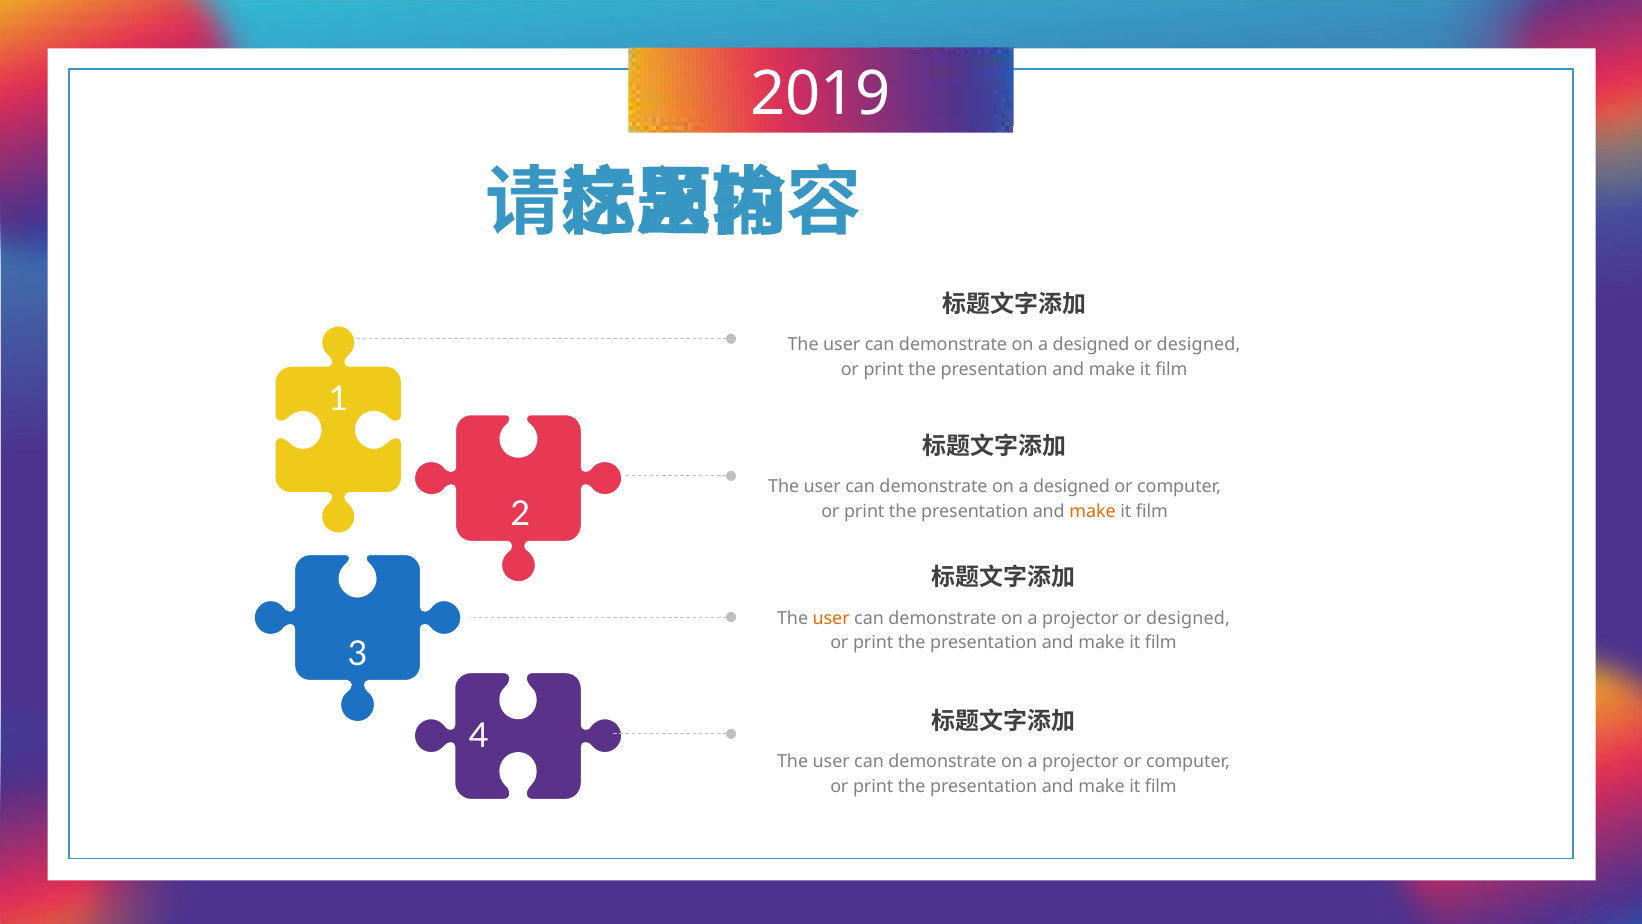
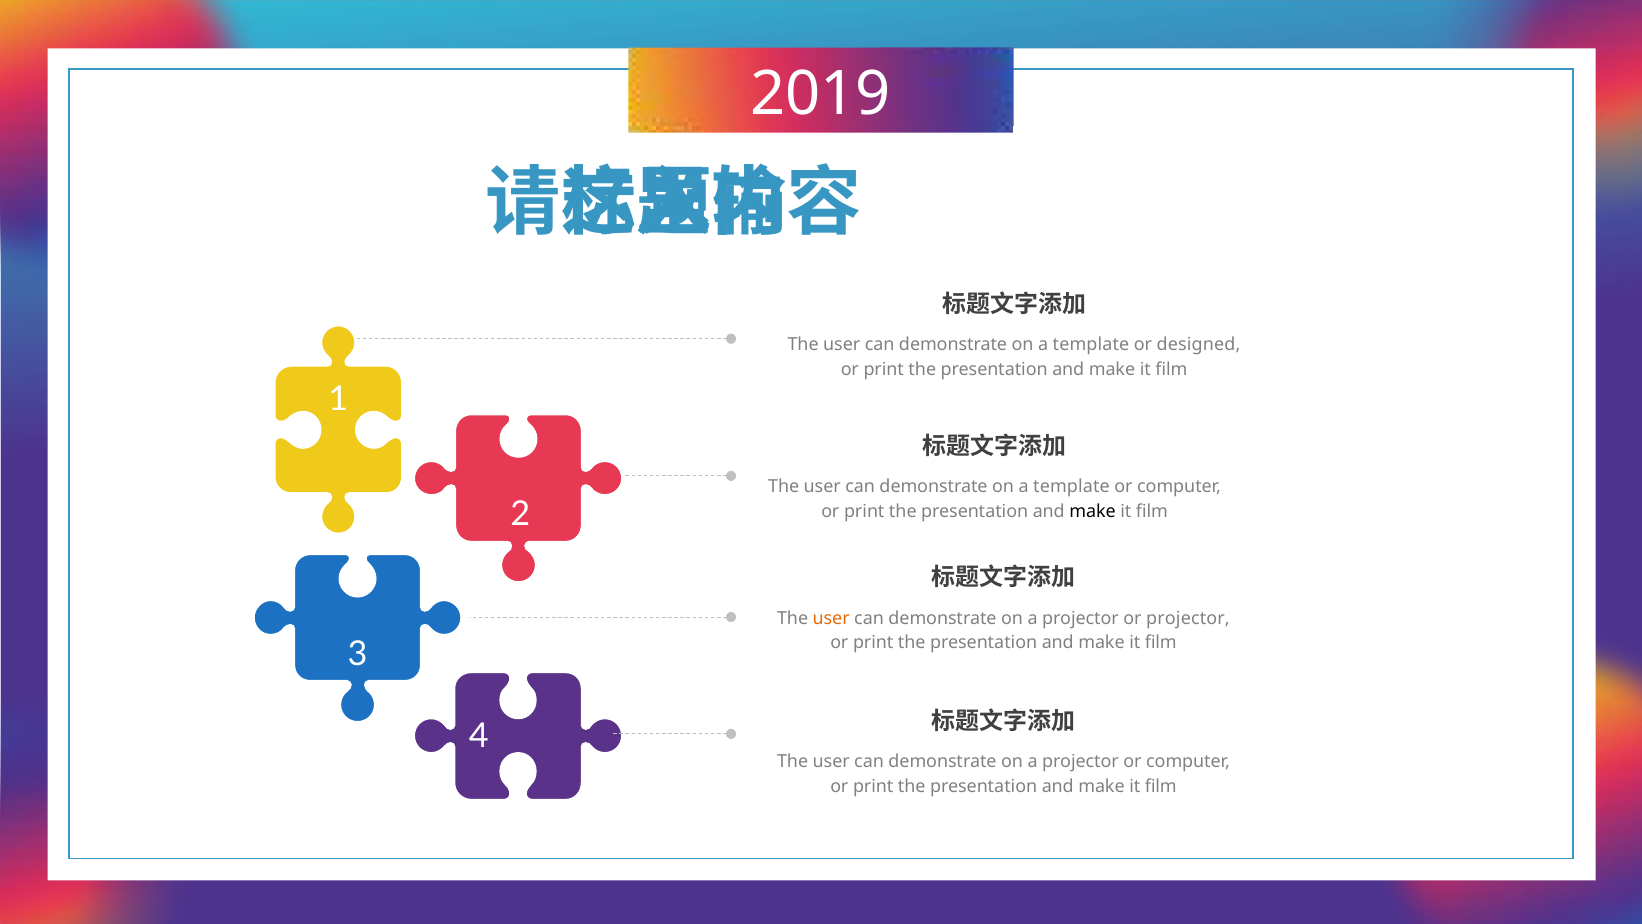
designed at (1091, 345): designed -> template
designed at (1072, 486): designed -> template
make at (1093, 511) colour: orange -> black
projector or designed: designed -> projector
